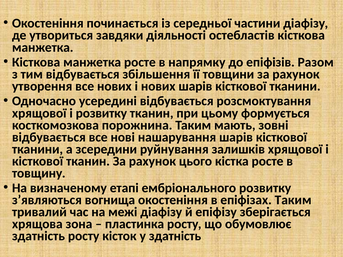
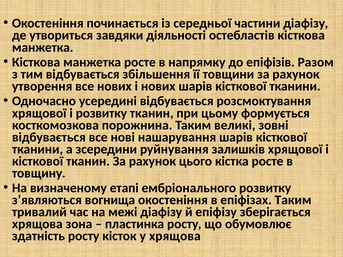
мають: мають -> великі
у здатність: здатність -> хрящова
